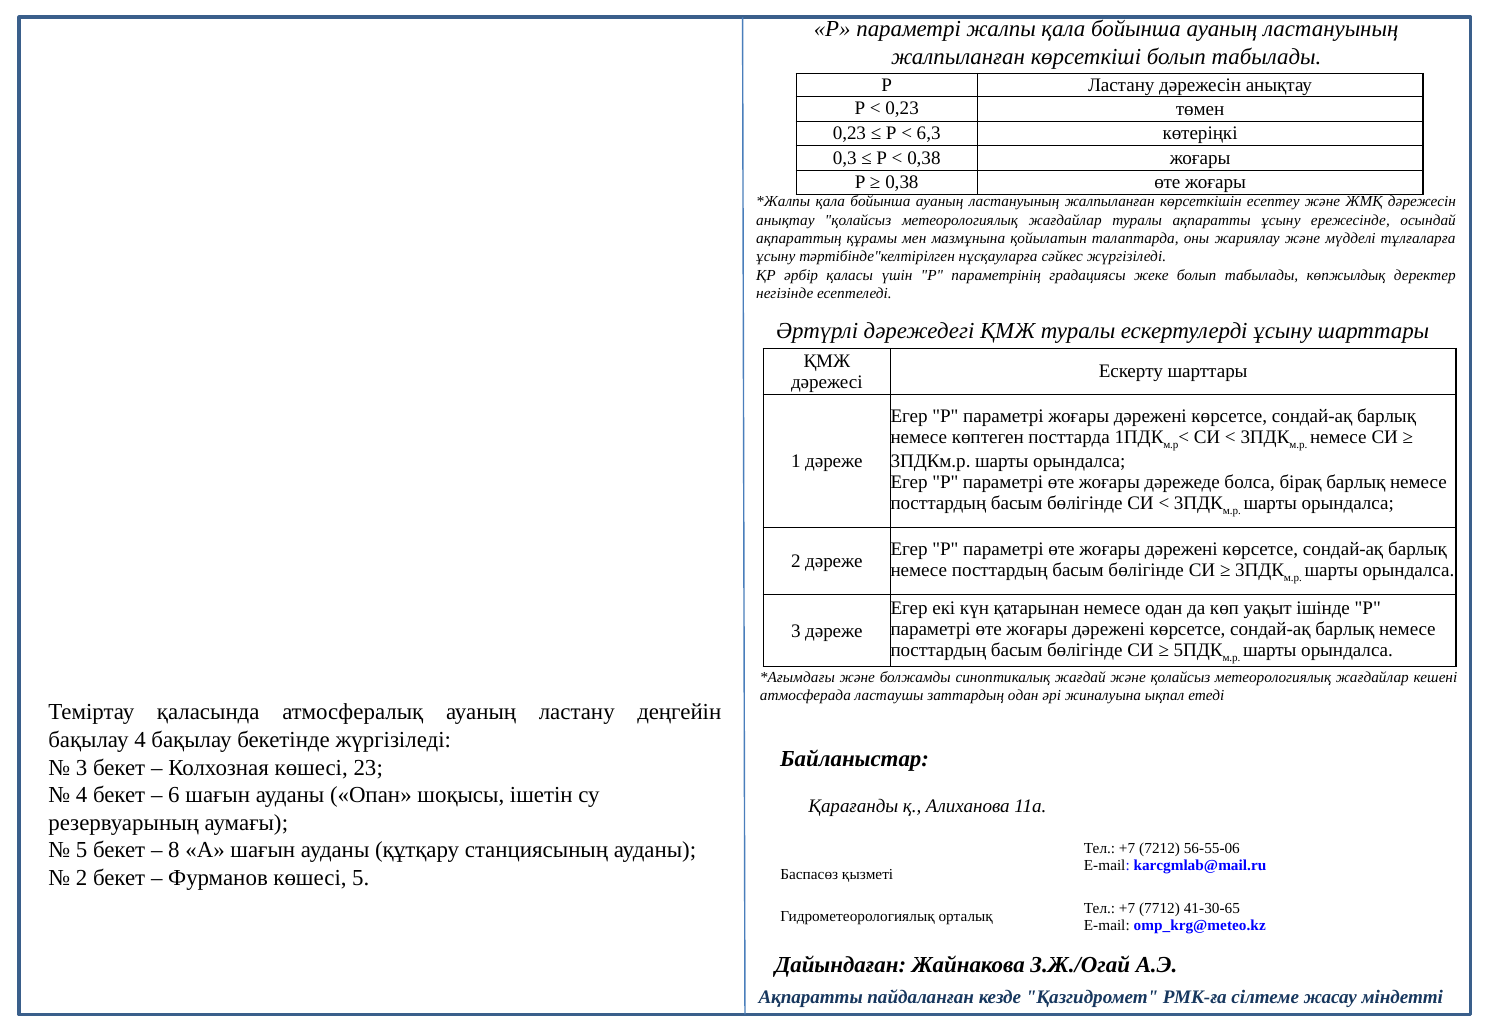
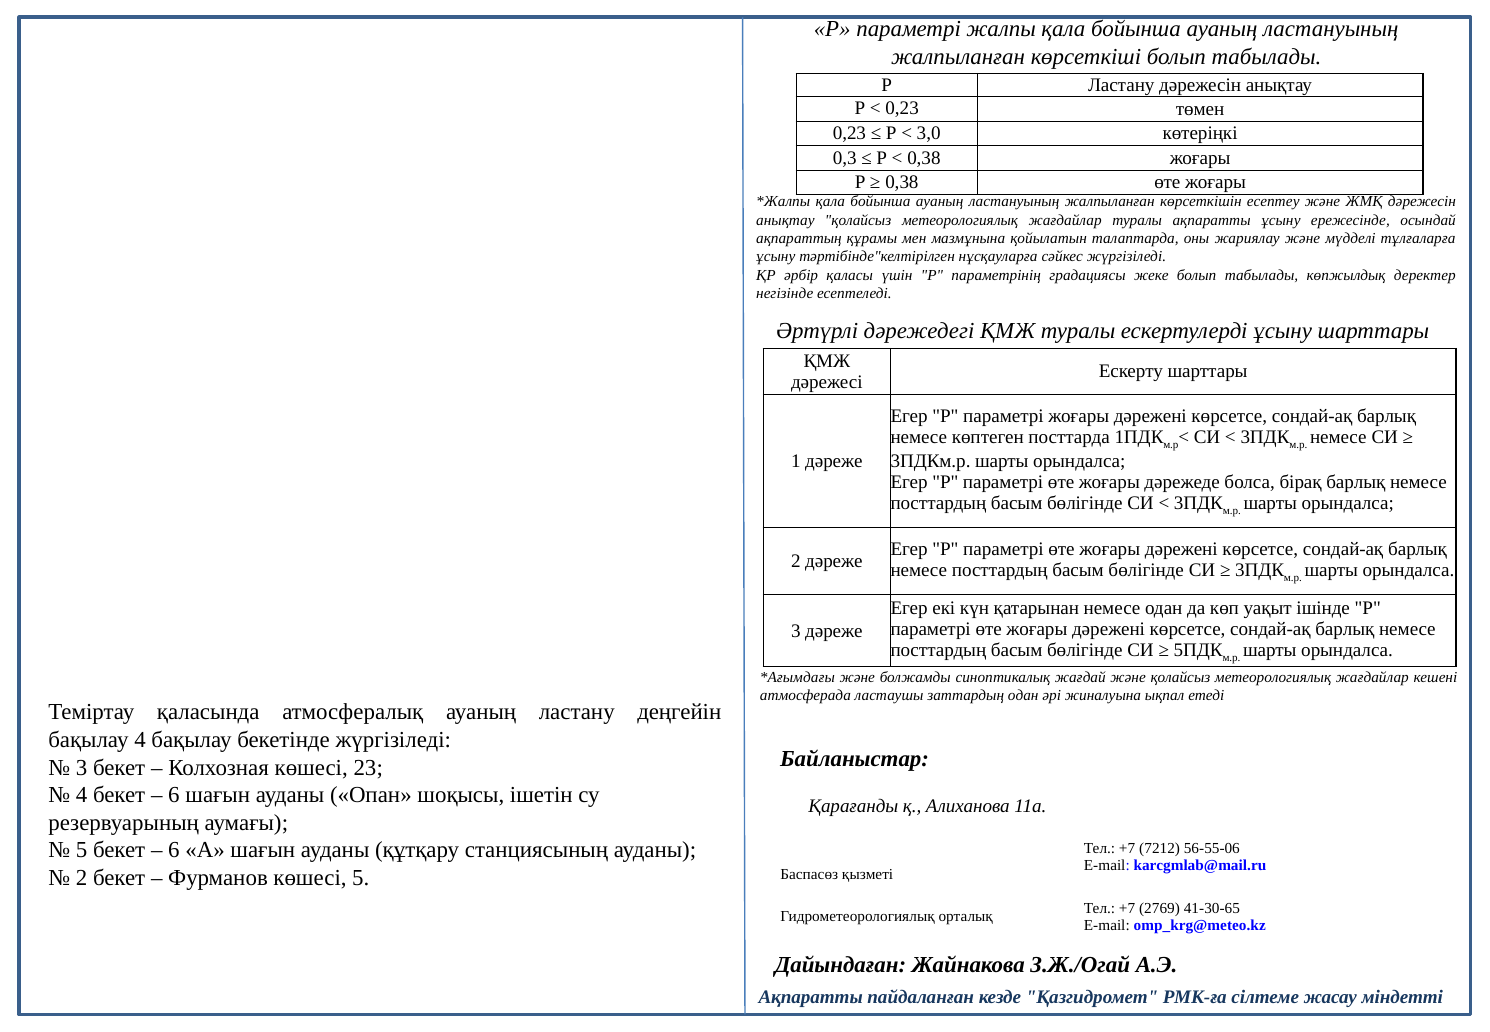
6,3: 6,3 -> 3,0
8 at (174, 850): 8 -> 6
7712: 7712 -> 2769
